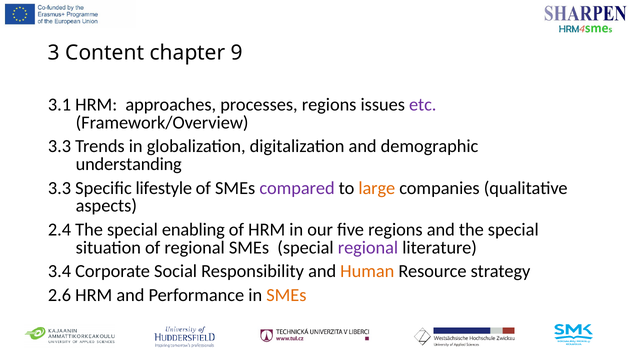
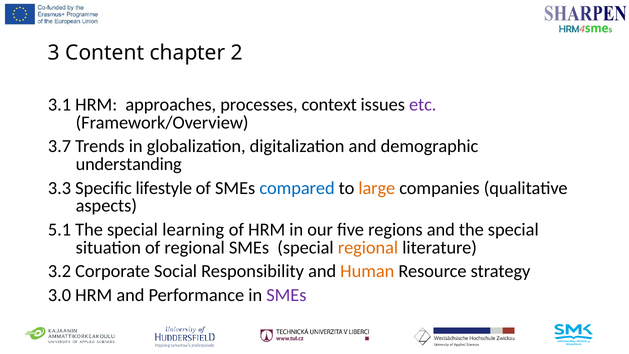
9: 9 -> 2
processes regions: regions -> context
3.3 at (60, 146): 3.3 -> 3.7
compared colour: purple -> blue
2.4: 2.4 -> 5.1
enabling: enabling -> learning
regional at (368, 247) colour: purple -> orange
3.4: 3.4 -> 3.2
2.6: 2.6 -> 3.0
SMEs at (286, 295) colour: orange -> purple
